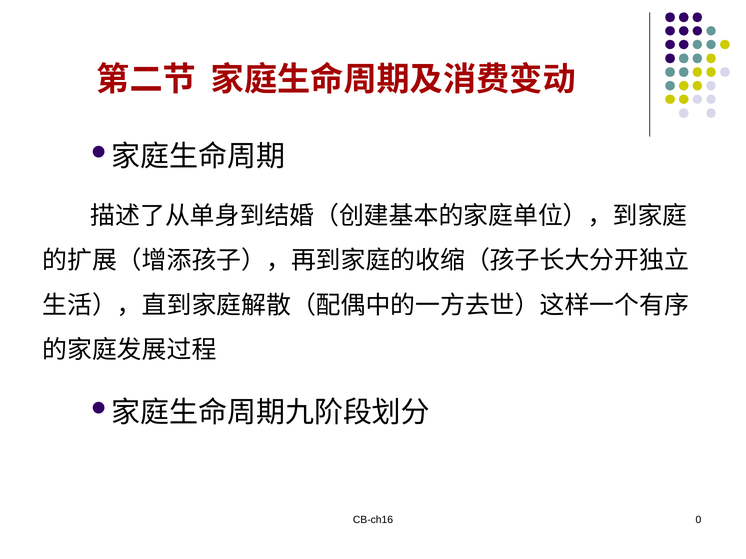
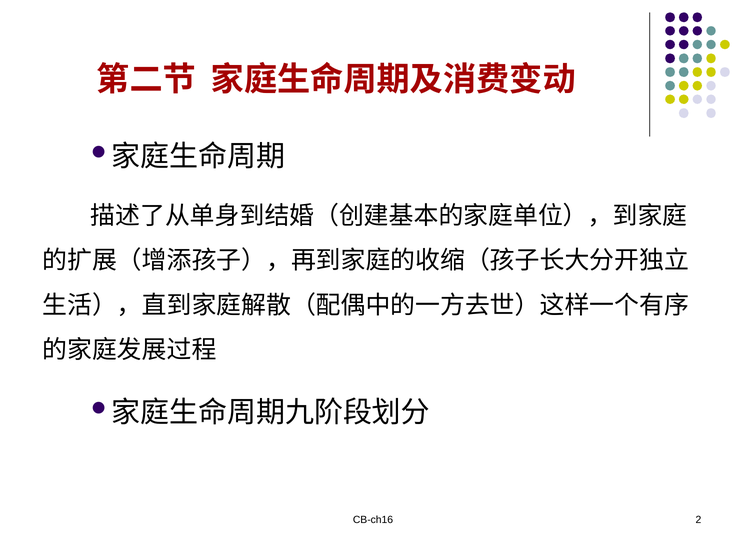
0: 0 -> 2
